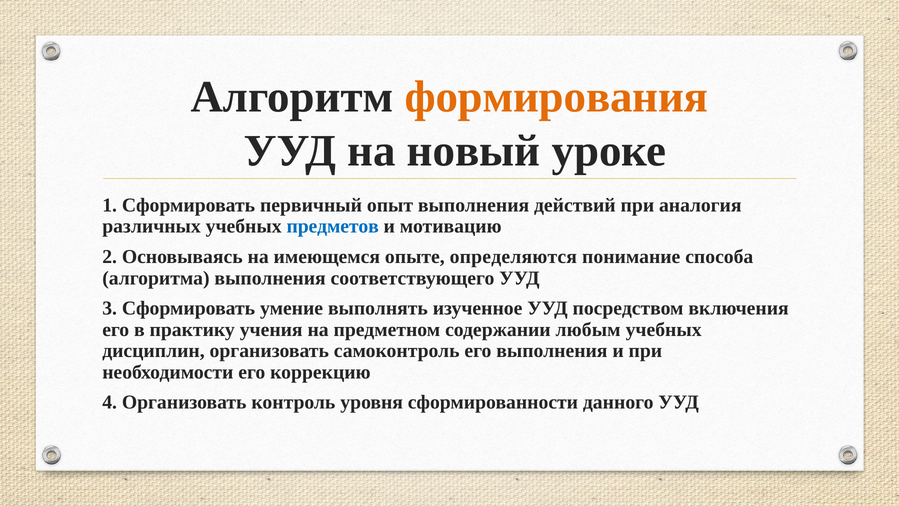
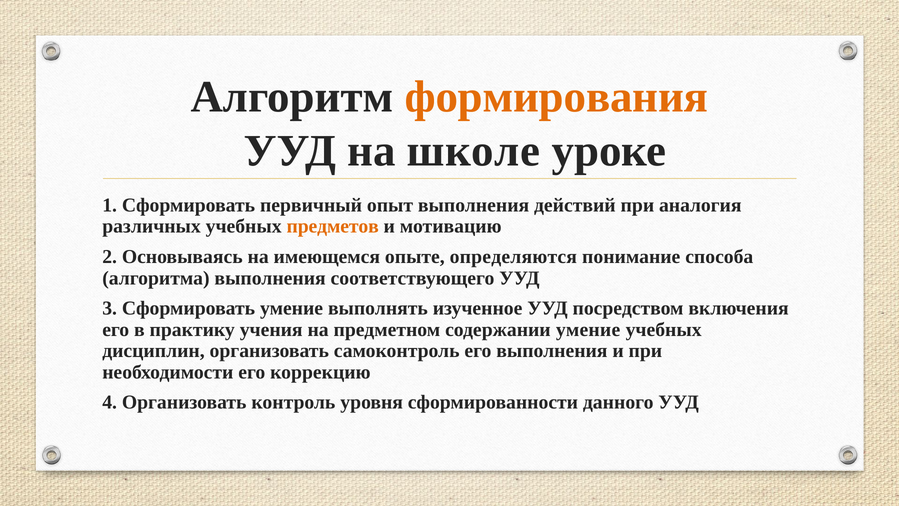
новый: новый -> школе
предметов colour: blue -> orange
содержании любым: любым -> умение
